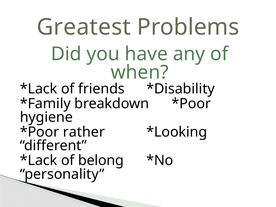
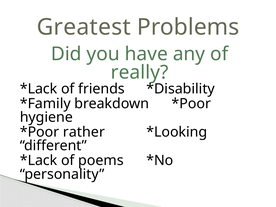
when: when -> really
belong: belong -> poems
